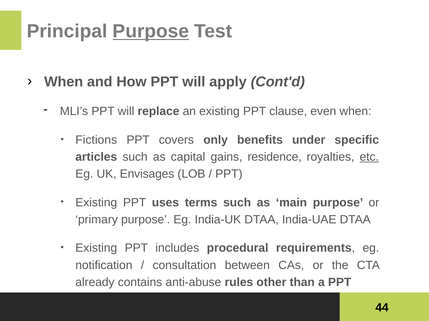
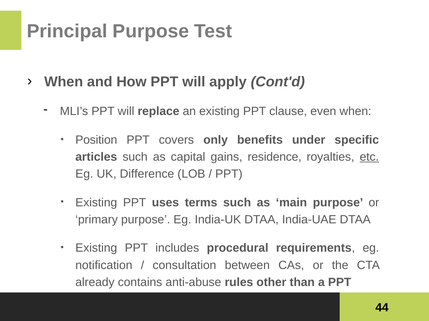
Purpose at (151, 31) underline: present -> none
Fictions: Fictions -> Position
Envisages: Envisages -> Difference
